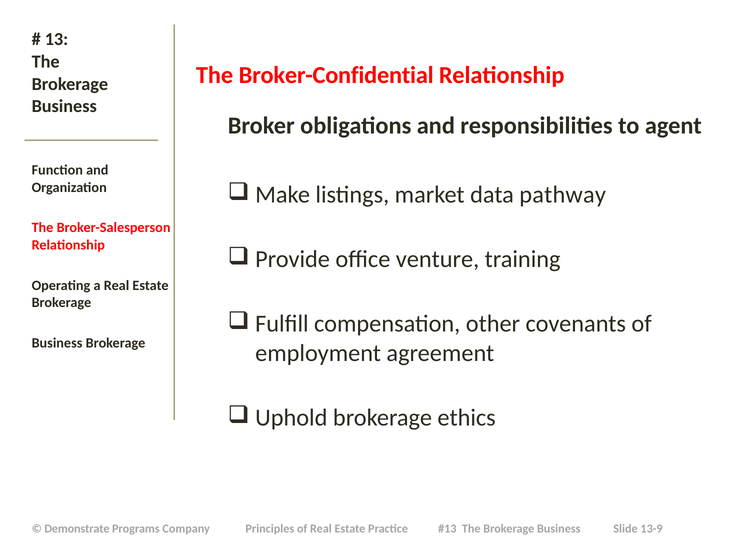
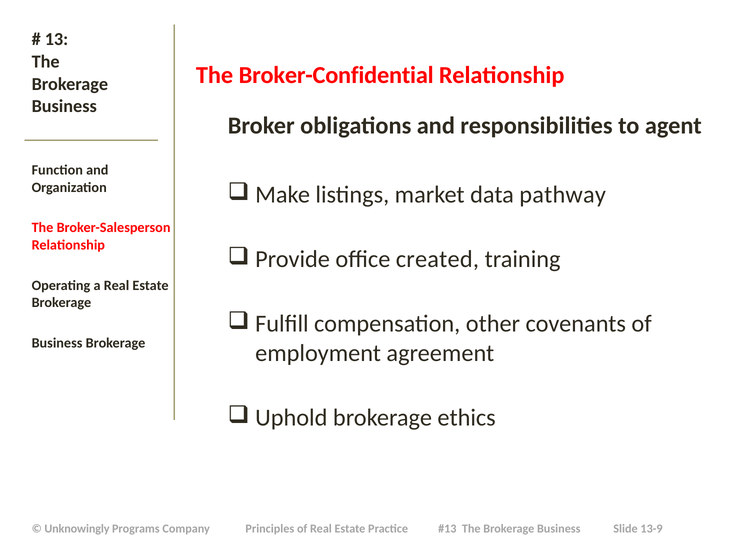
venture: venture -> created
Demonstrate: Demonstrate -> Unknowingly
